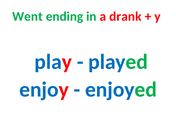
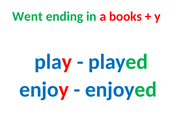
drank: drank -> books
